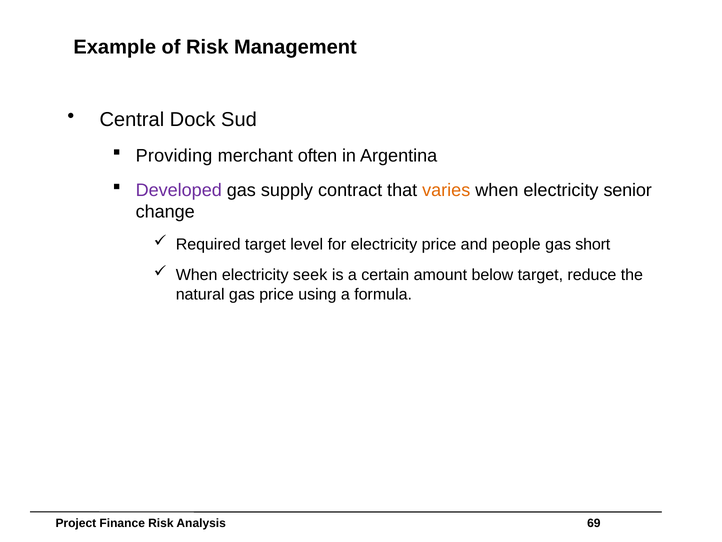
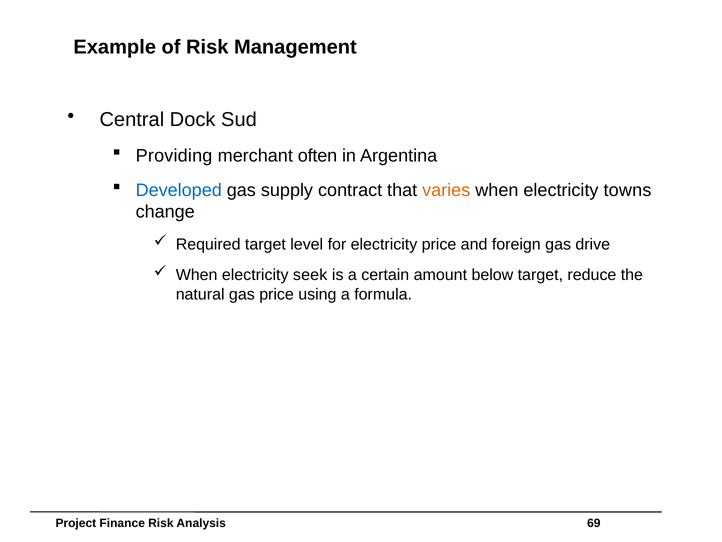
Developed colour: purple -> blue
senior: senior -> towns
people: people -> foreign
short: short -> drive
